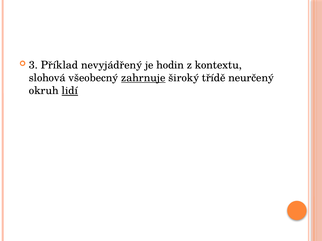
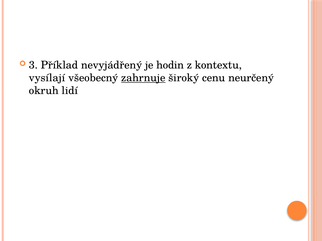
slohová: slohová -> vysílají
třídě: třídě -> cenu
lidí underline: present -> none
